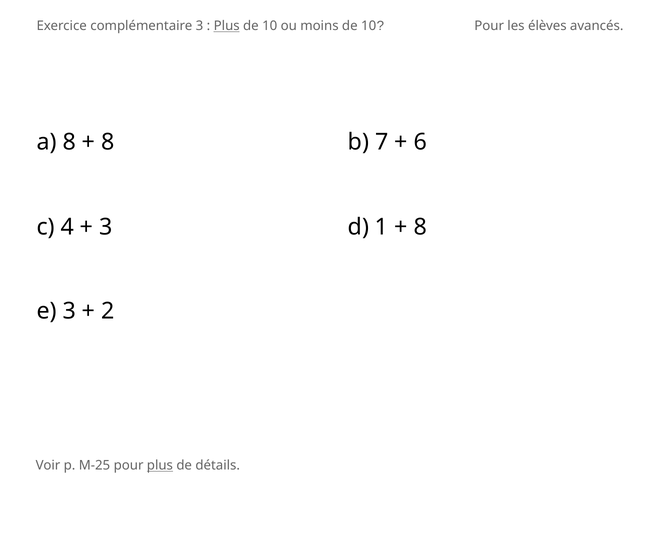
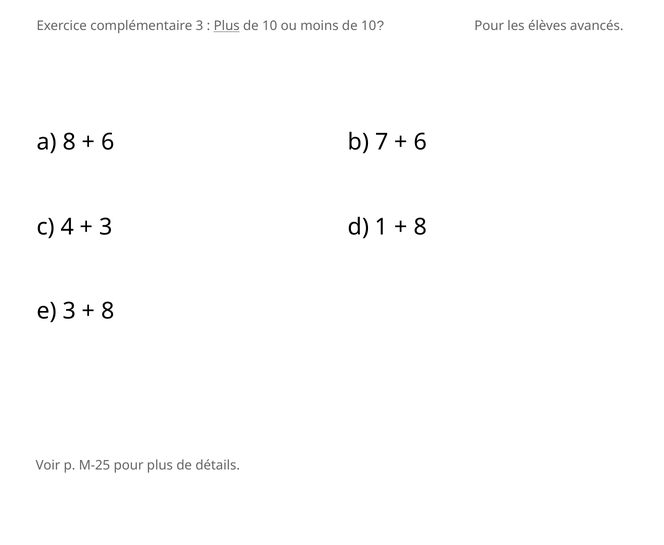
8 at (108, 142): 8 -> 6
2 at (108, 311): 2 -> 8
plus at (160, 465) underline: present -> none
